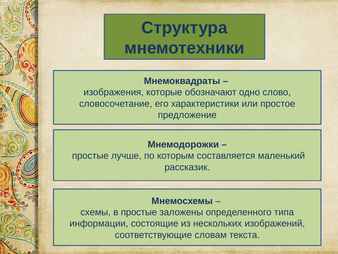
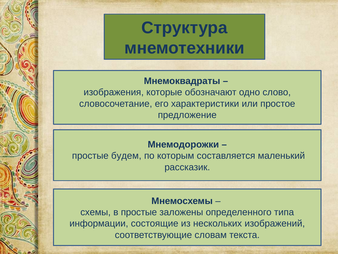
лучше: лучше -> будем
